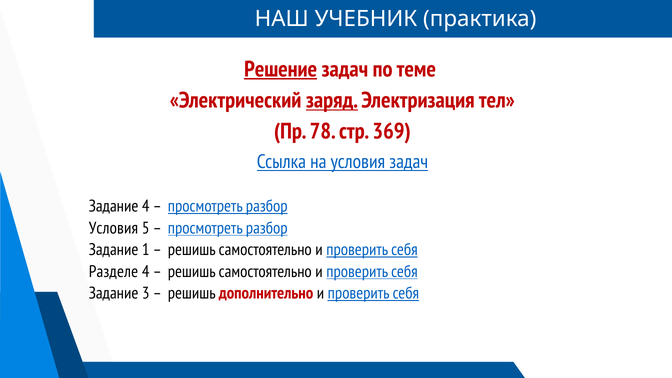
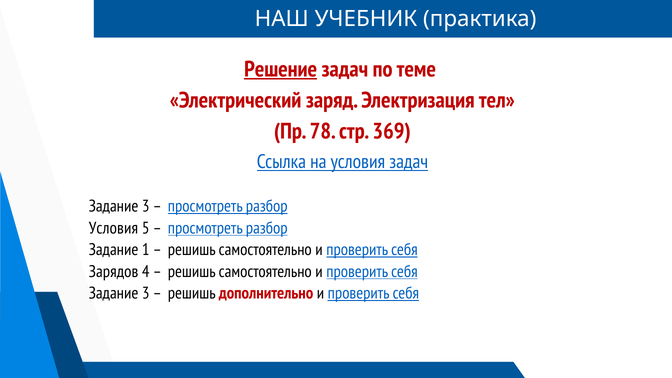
заряд underline: present -> none
4 at (146, 206): 4 -> 3
Разделе: Разделе -> Зарядов
